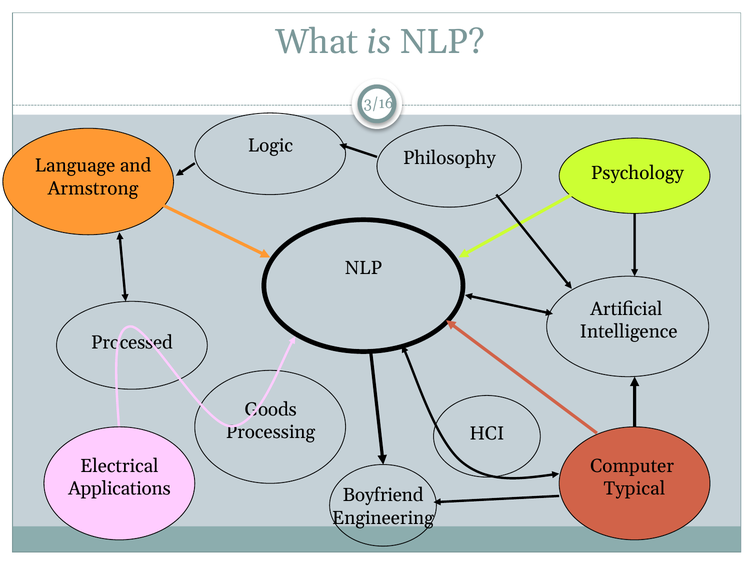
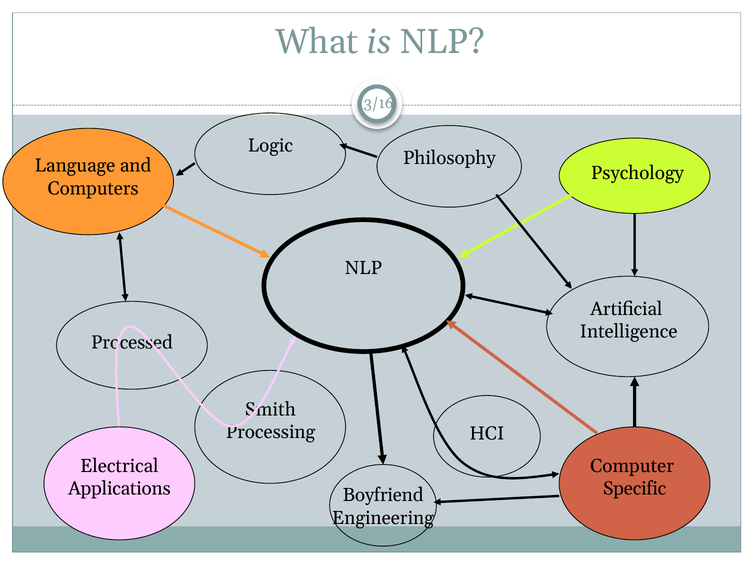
Armstrong: Armstrong -> Computers
Goods: Goods -> Smith
Typical: Typical -> Specific
